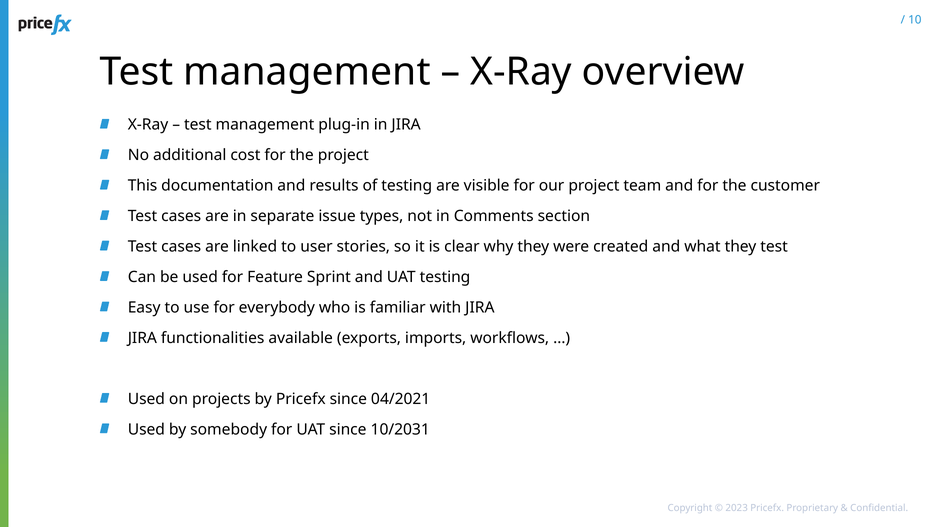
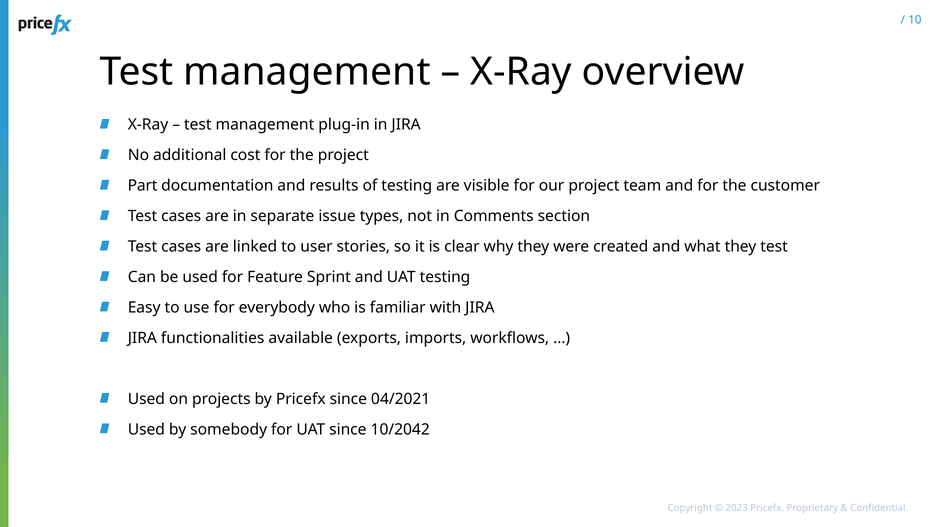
This: This -> Part
10/2031: 10/2031 -> 10/2042
